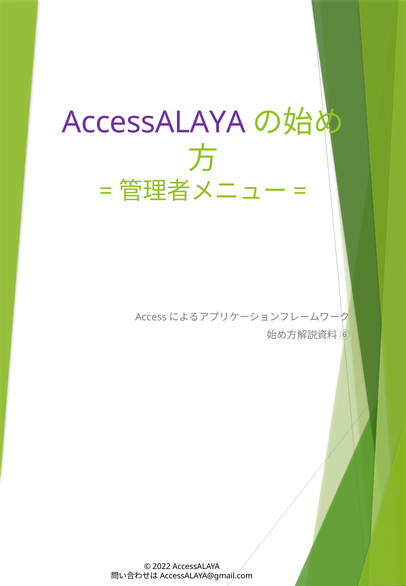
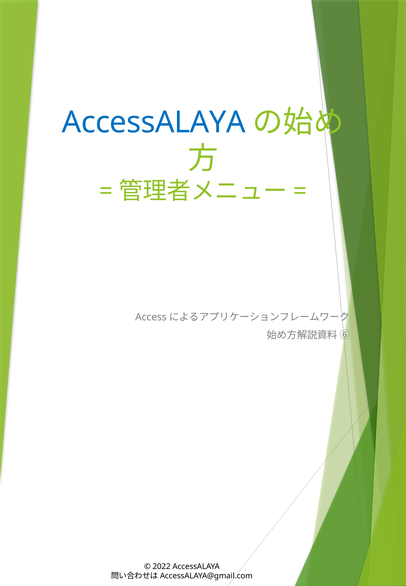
AccessALAYA at (154, 122) colour: purple -> blue
